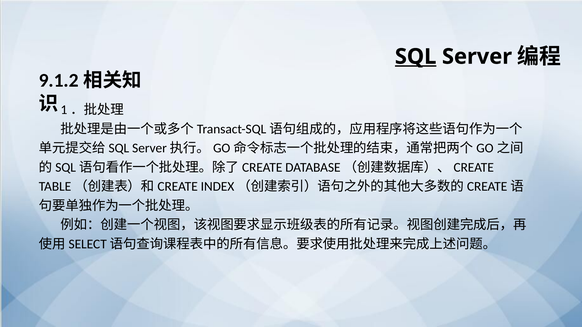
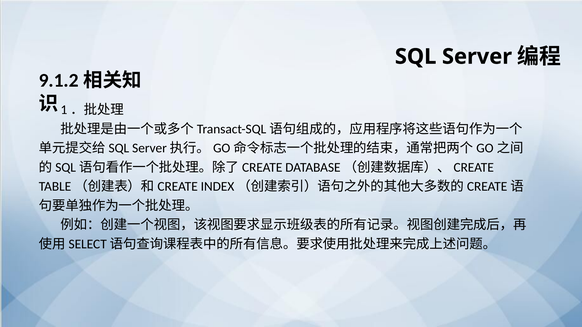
SQL underline: present -> none
